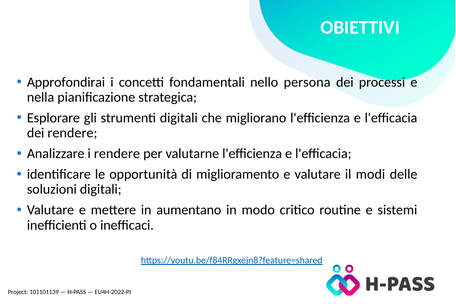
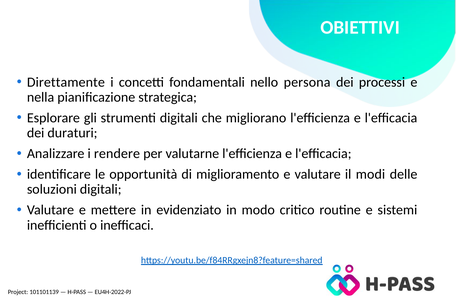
Approfondirai: Approfondirai -> Direttamente
dei rendere: rendere -> duraturi
aumentano: aumentano -> evidenziato
